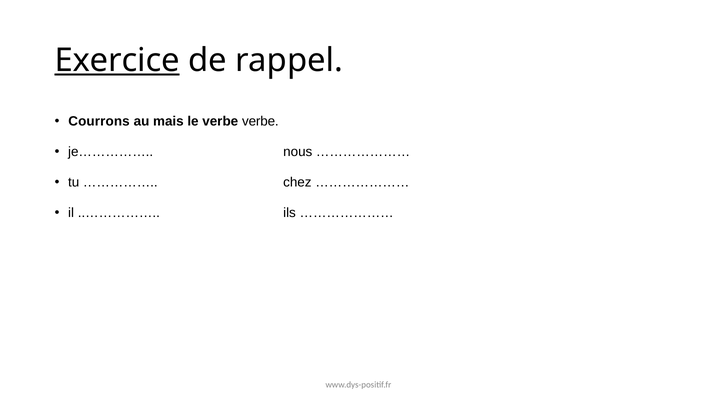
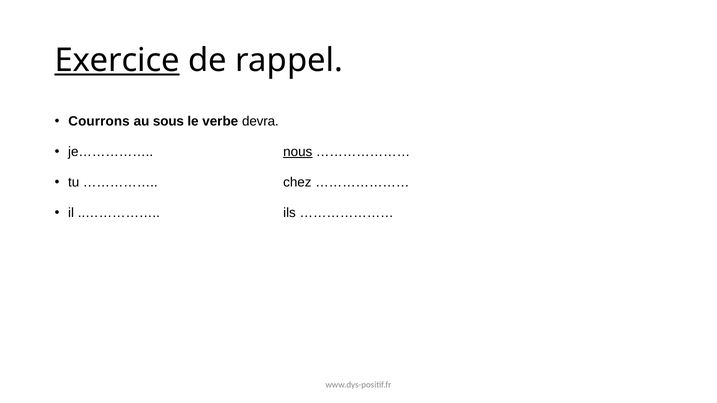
mais: mais -> sous
verbe verbe: verbe -> devra
nous underline: none -> present
